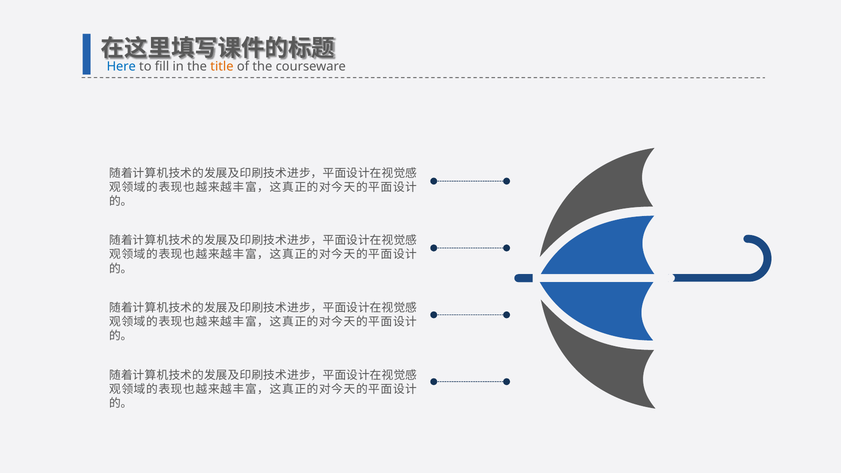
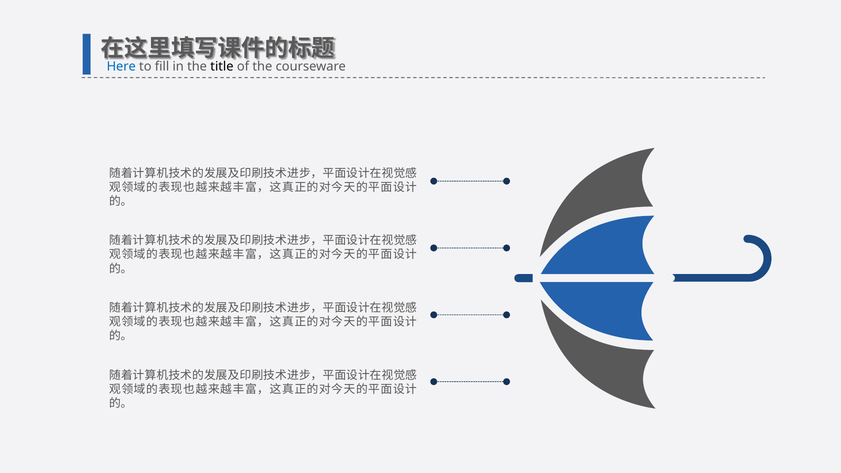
title colour: orange -> black
